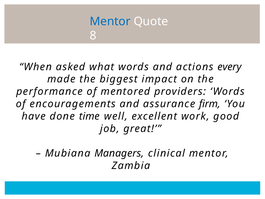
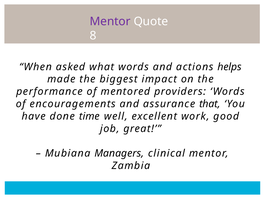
Mentor at (110, 21) colour: blue -> purple
every: every -> helps
firm: firm -> that
